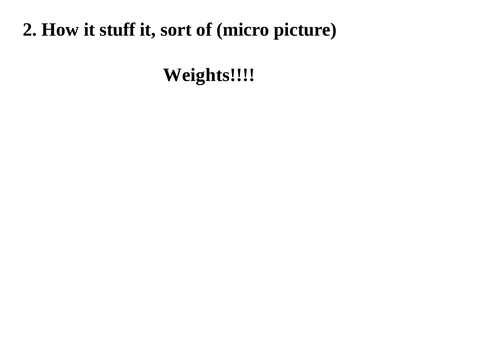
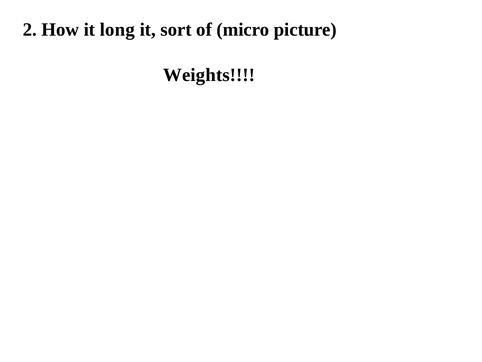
stuff: stuff -> long
